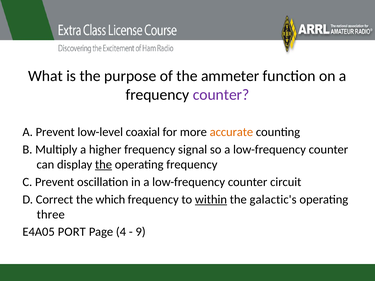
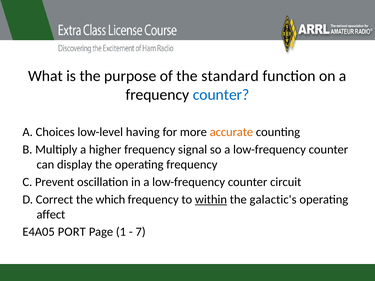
ammeter: ammeter -> standard
counter at (221, 95) colour: purple -> blue
A Prevent: Prevent -> Choices
coaxial: coaxial -> having
the at (104, 165) underline: present -> none
three: three -> affect
4: 4 -> 1
9: 9 -> 7
